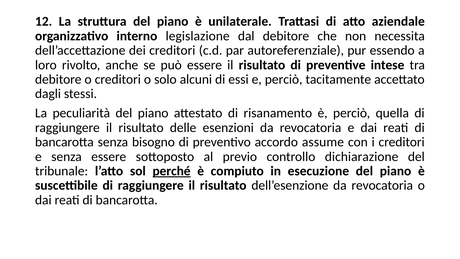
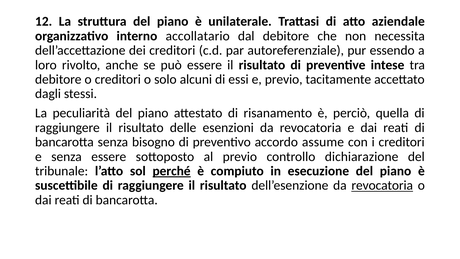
legislazione: legislazione -> accollatario
e perciò: perciò -> previo
revocatoria at (382, 185) underline: none -> present
